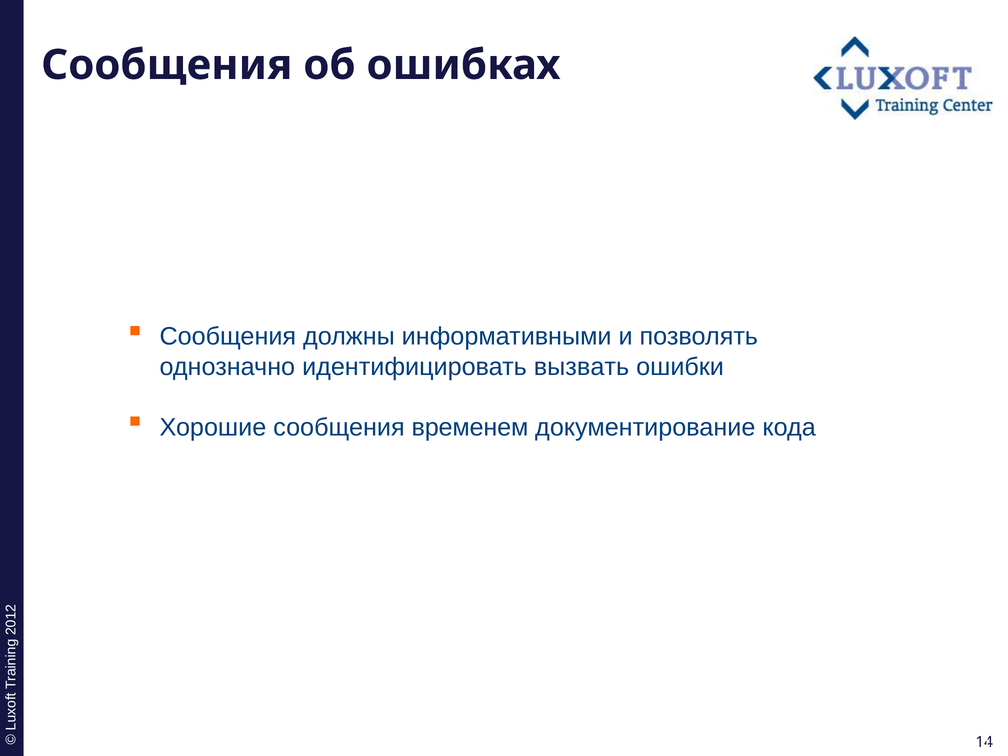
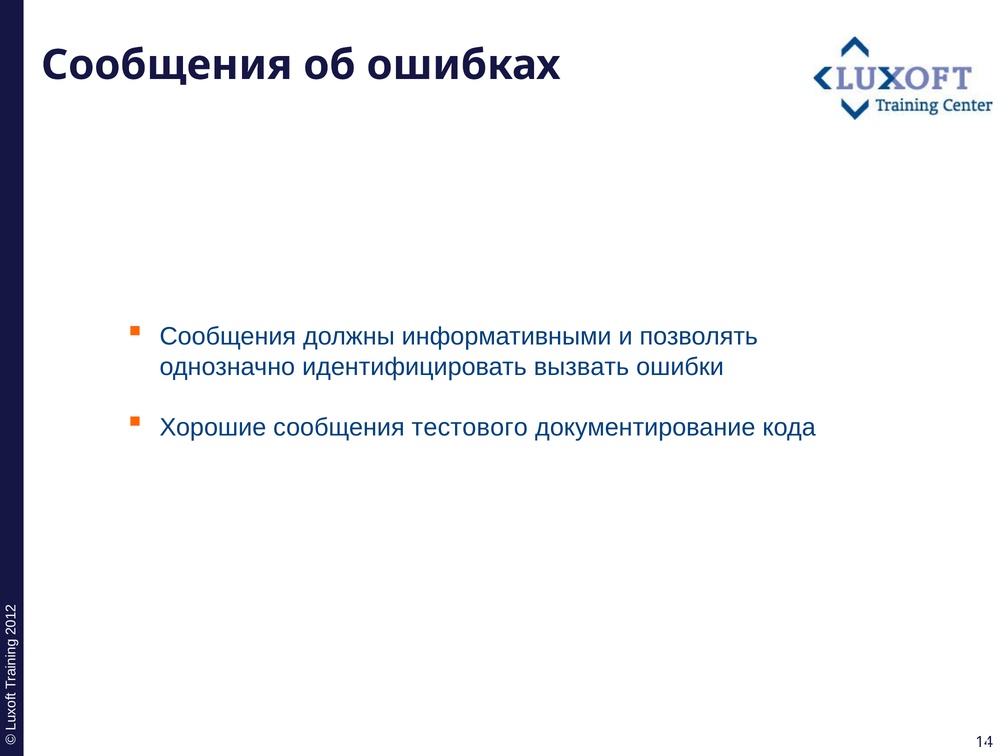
временем: временем -> тестового
